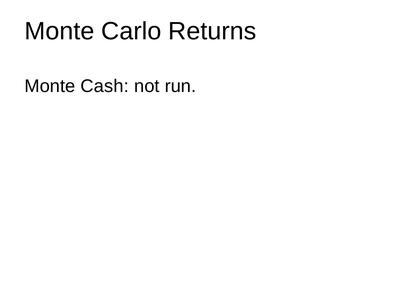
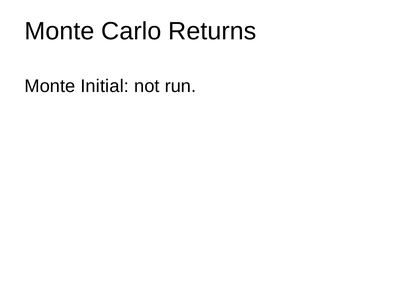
Cash: Cash -> Initial
